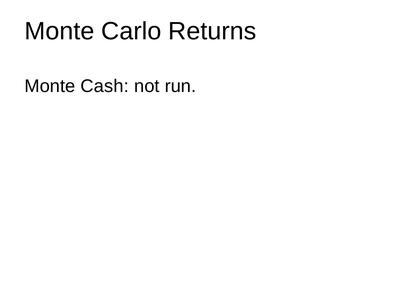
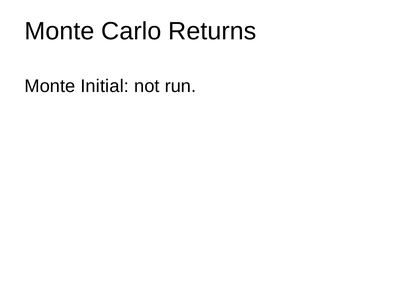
Cash: Cash -> Initial
